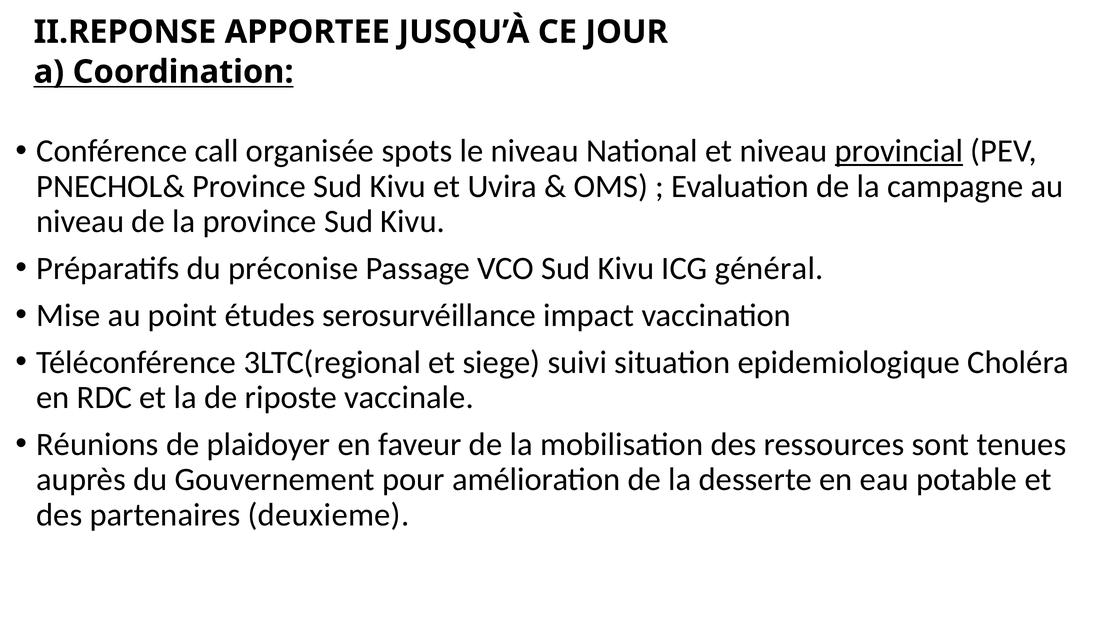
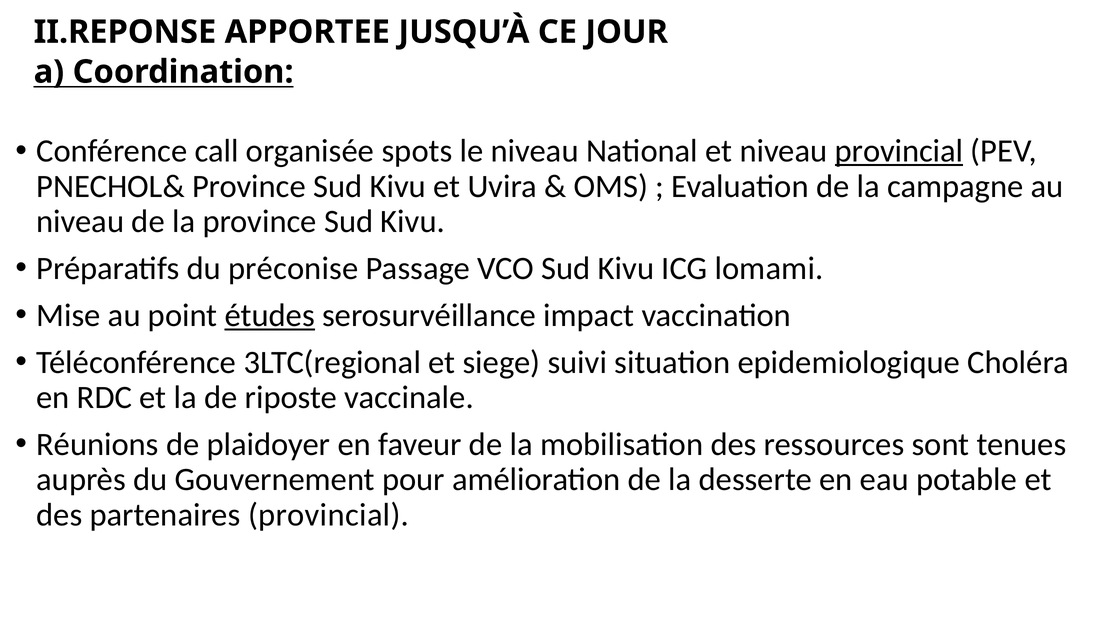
général: général -> lomami
études underline: none -> present
partenaires deuxieme: deuxieme -> provincial
